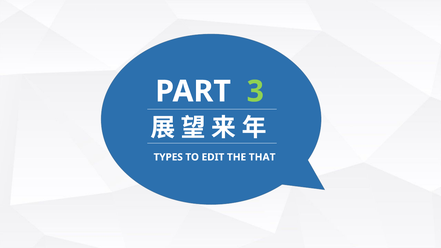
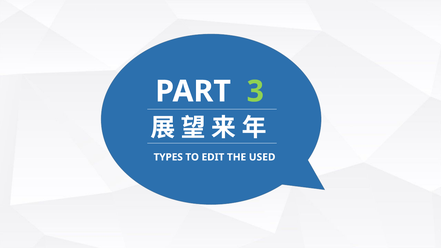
THAT: THAT -> USED
